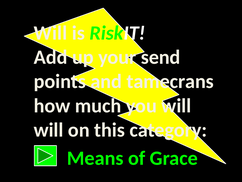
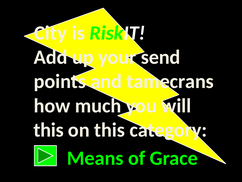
Will at (50, 33): Will -> City
will at (49, 130): will -> this
